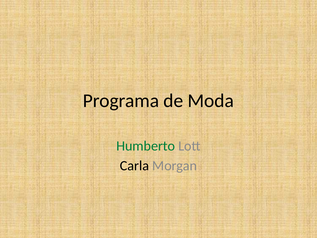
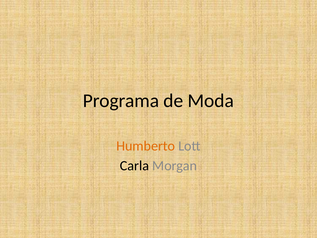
Humberto colour: green -> orange
